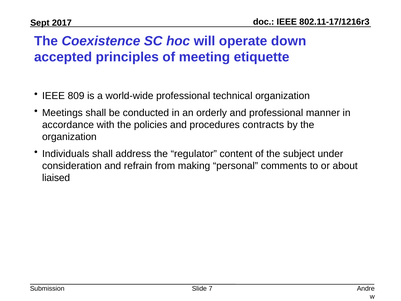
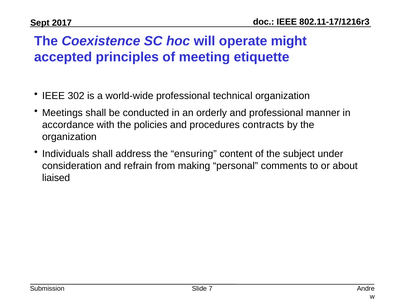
down: down -> might
809: 809 -> 302
regulator: regulator -> ensuring
